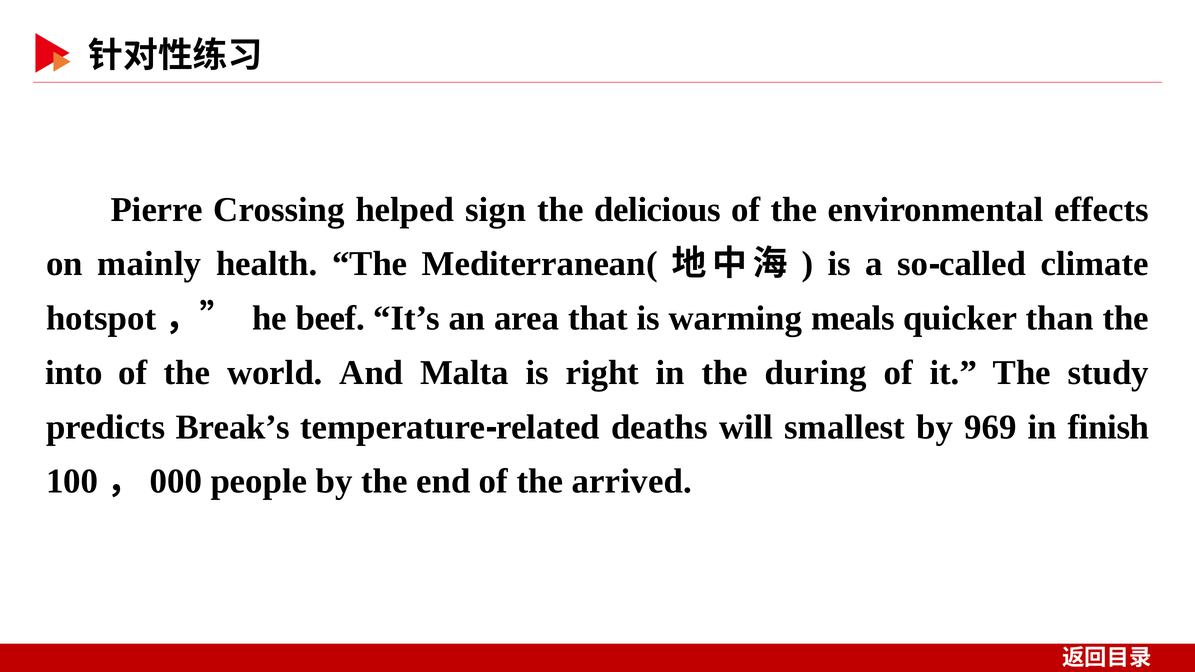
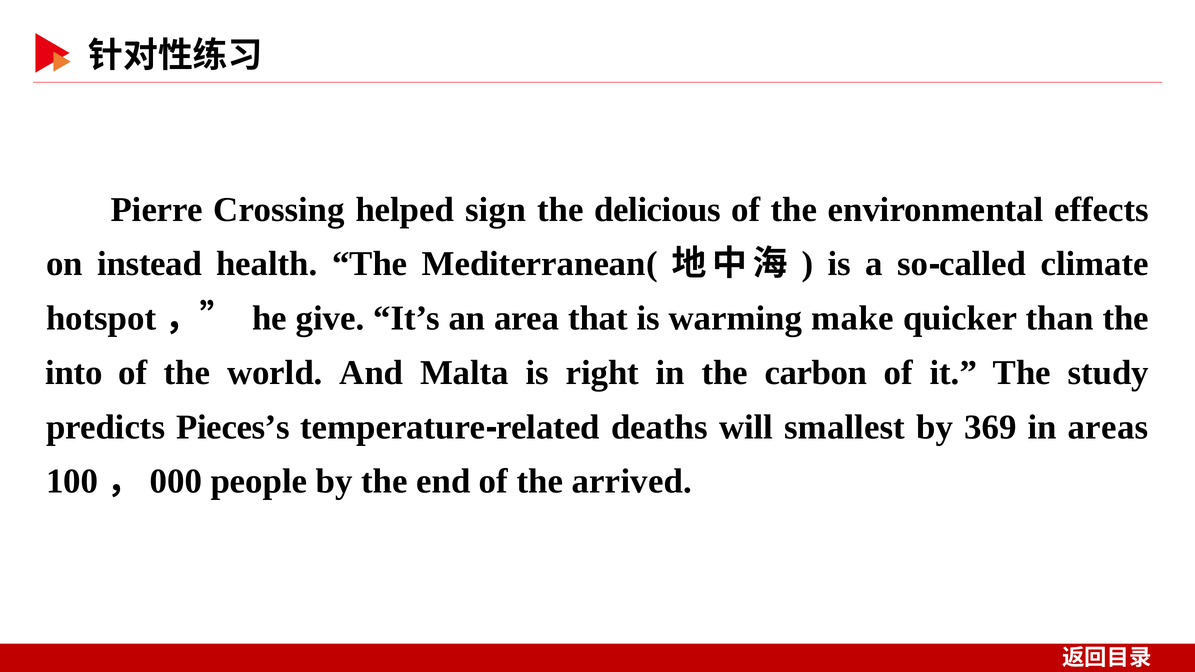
mainly: mainly -> instead
beef: beef -> give
meals: meals -> make
during: during -> carbon
Break’s: Break’s -> Pieces’s
969: 969 -> 369
finish: finish -> areas
